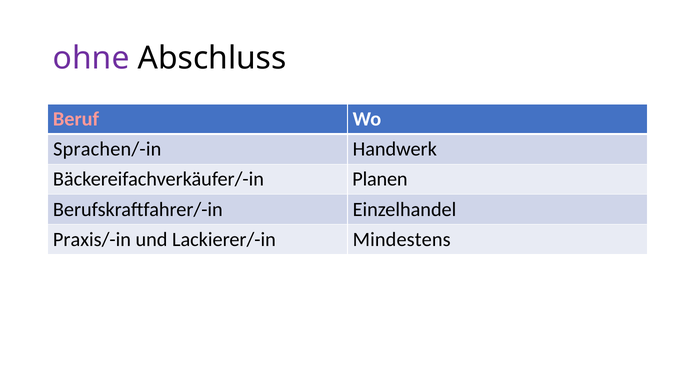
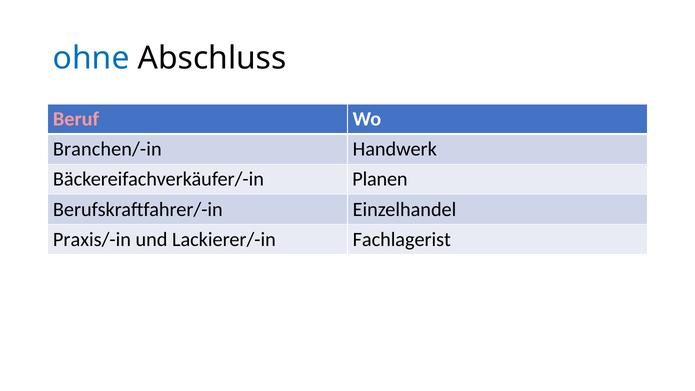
ohne colour: purple -> blue
Sprachen/-in: Sprachen/-in -> Branchen/-in
Mindestens: Mindestens -> Fachlagerist
